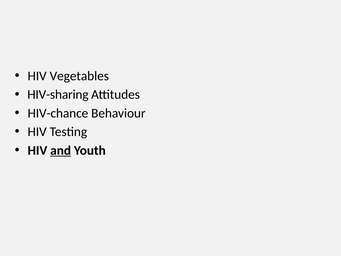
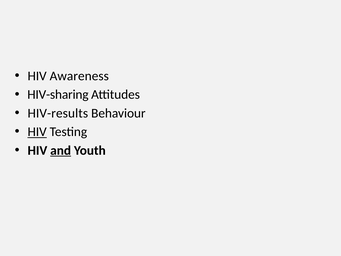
Vegetables: Vegetables -> Awareness
HIV-chance: HIV-chance -> HIV-results
HIV at (37, 132) underline: none -> present
